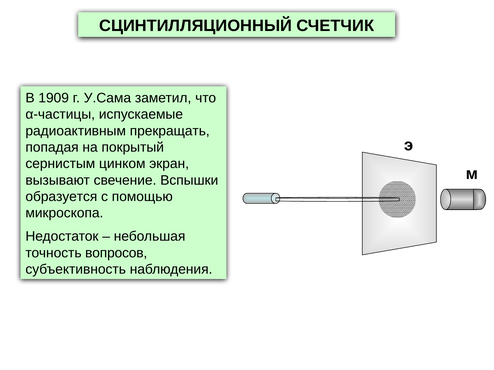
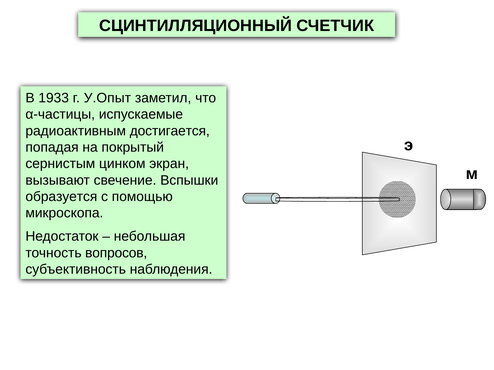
1909: 1909 -> 1933
У.Сама: У.Сама -> У.Опыт
прекращать: прекращать -> достигается
